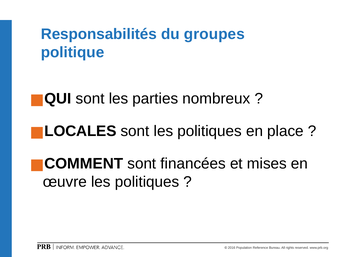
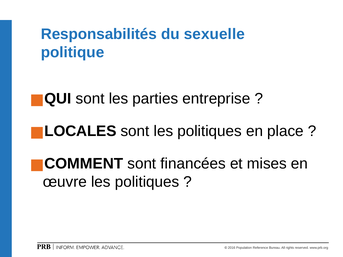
groupes: groupes -> sexuelle
nombreux: nombreux -> entreprise
